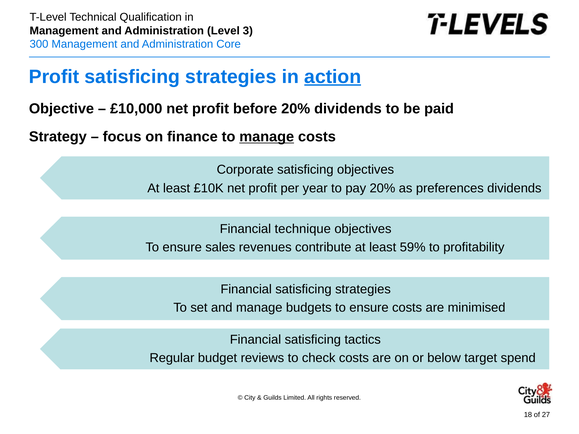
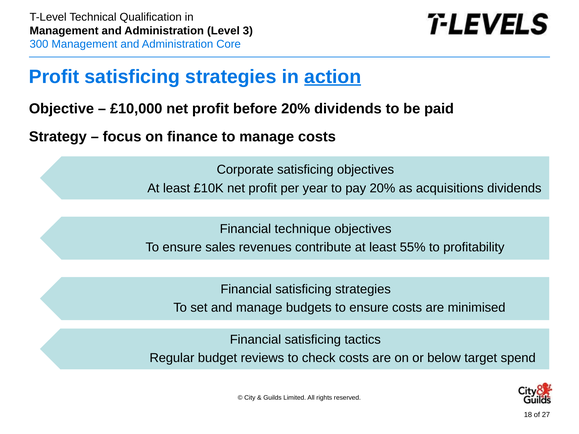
manage at (267, 137) underline: present -> none
preferences: preferences -> acquisitions
59%: 59% -> 55%
